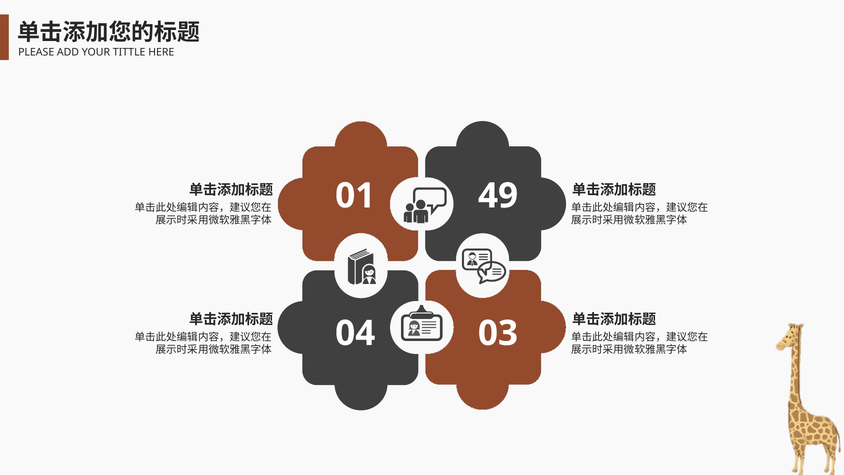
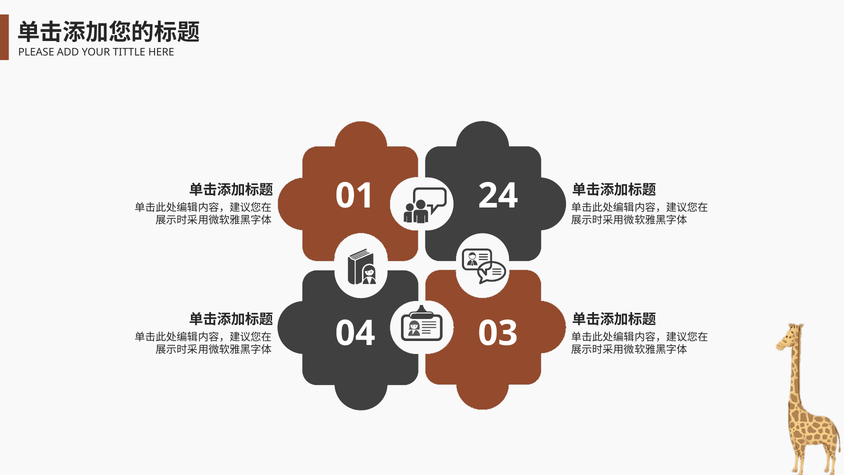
49: 49 -> 24
